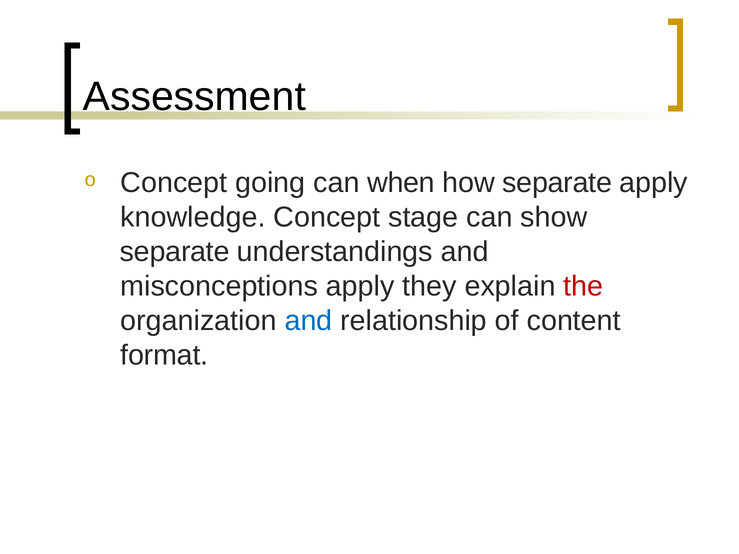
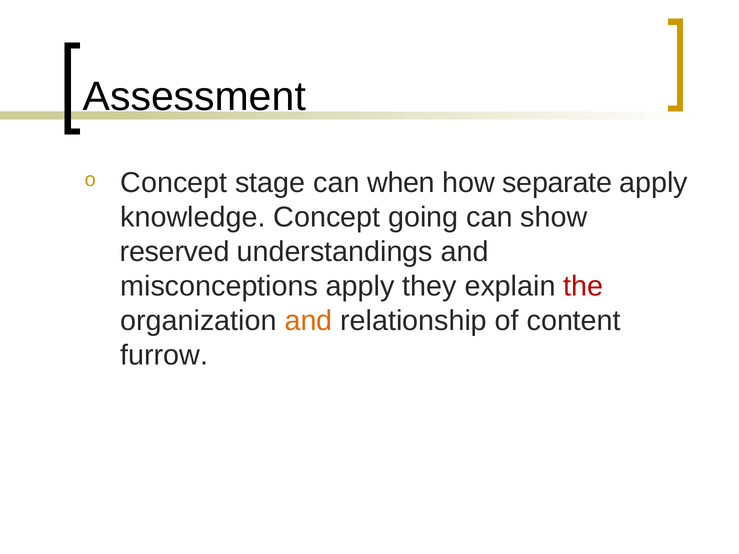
going: going -> stage
stage: stage -> going
separate at (175, 252): separate -> reserved
and at (309, 321) colour: blue -> orange
format: format -> furrow
